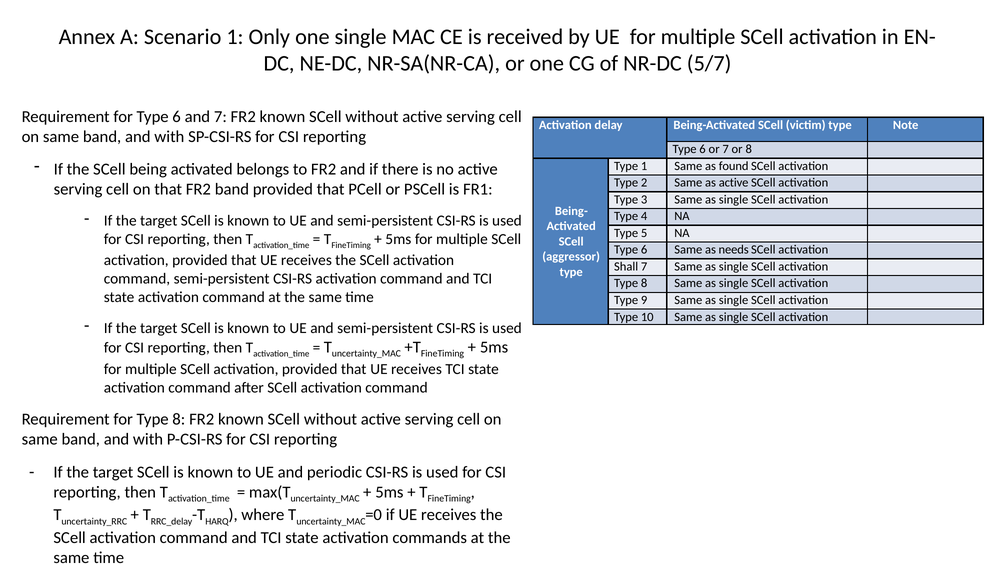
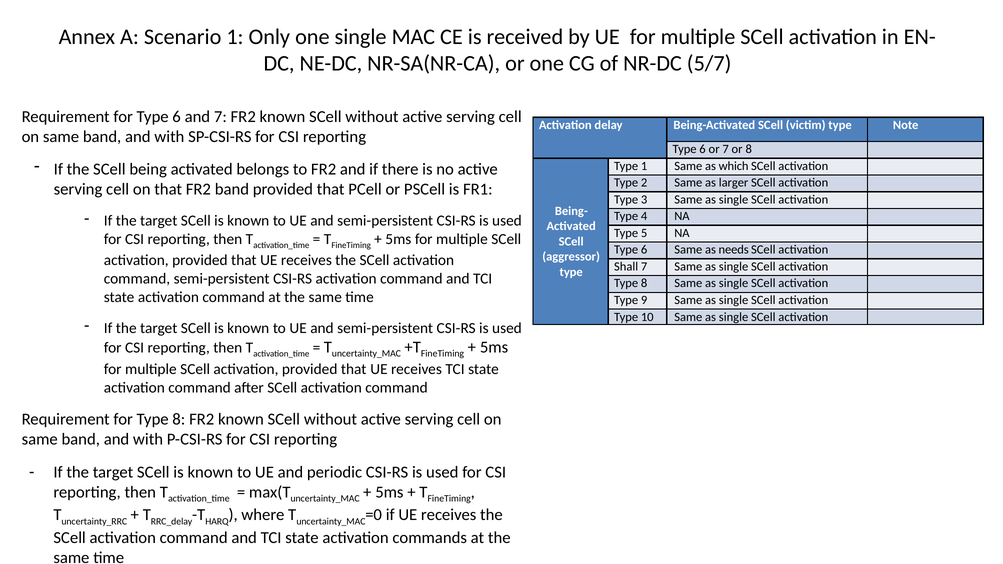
found: found -> which
as active: active -> larger
